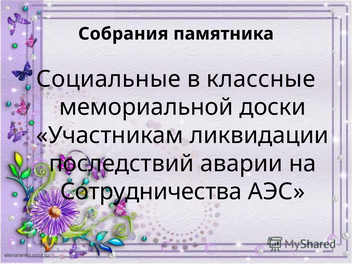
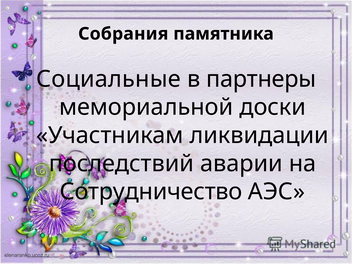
классные: классные -> партнеры
Сотрудничества: Сотрудничества -> Сотрудничество
